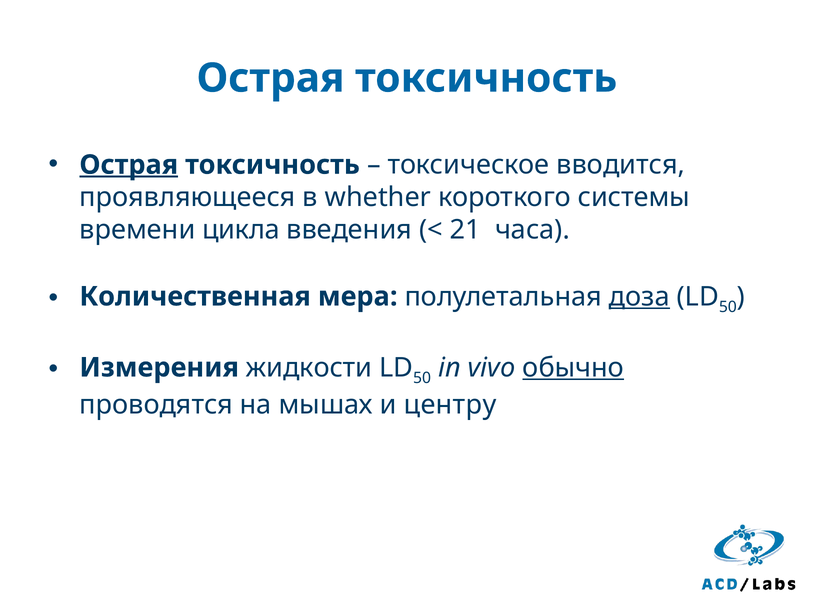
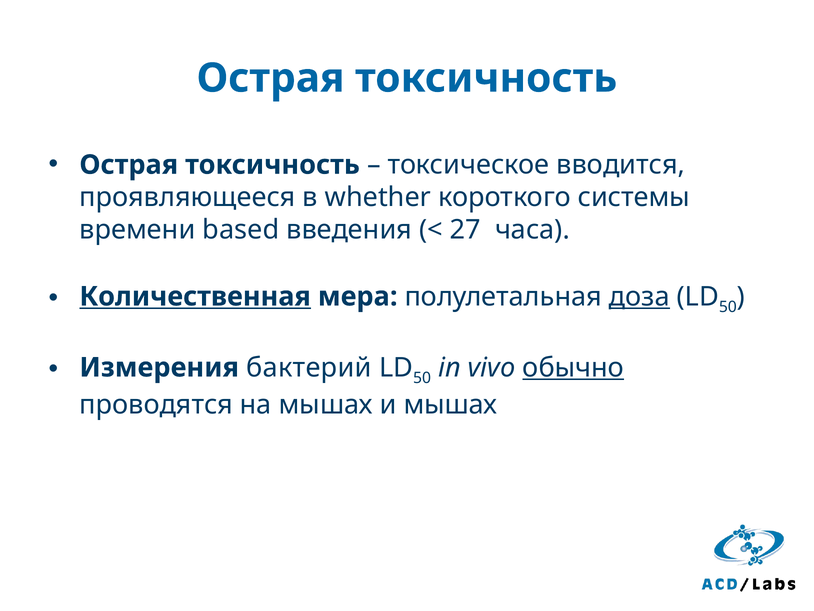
Острая at (129, 165) underline: present -> none
цикла: цикла -> based
21: 21 -> 27
Количественная underline: none -> present
жидкости: жидкости -> бактерий
и центру: центру -> мышах
